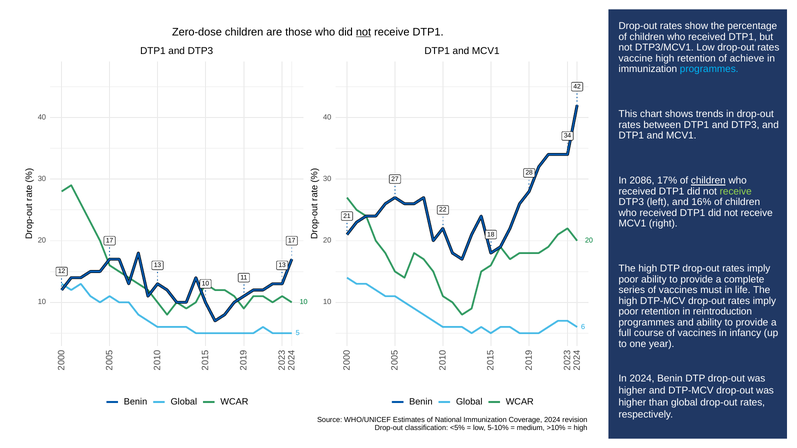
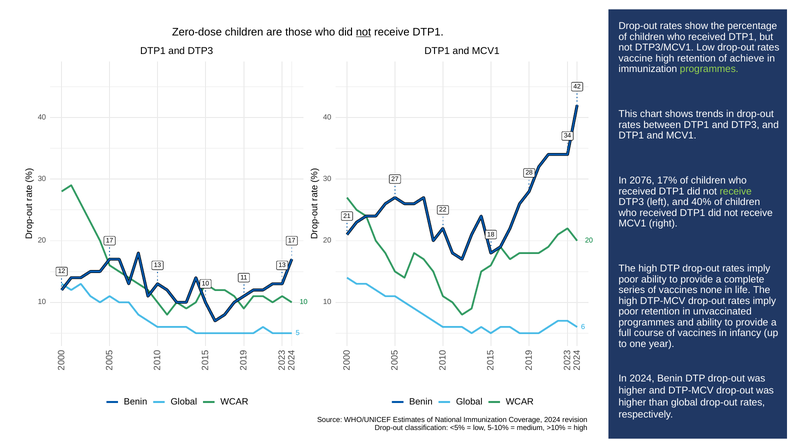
programmes at (709, 69) colour: light blue -> light green
2086: 2086 -> 2076
children at (708, 181) underline: present -> none
16%: 16% -> 40%
must: must -> none
reintroduction: reintroduction -> unvaccinated
